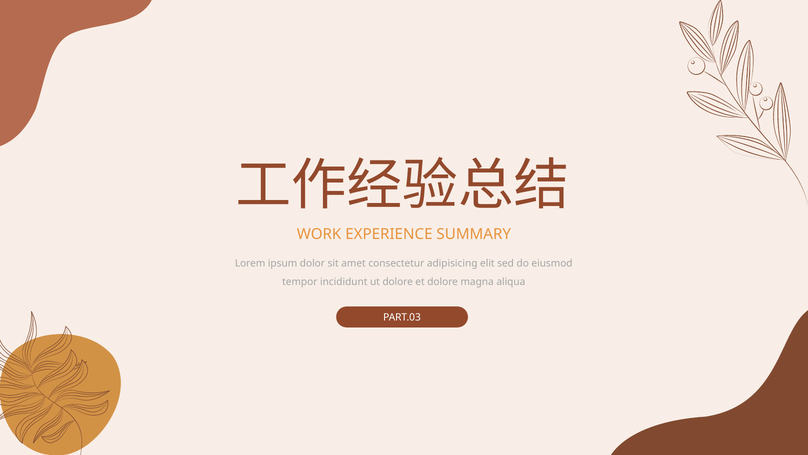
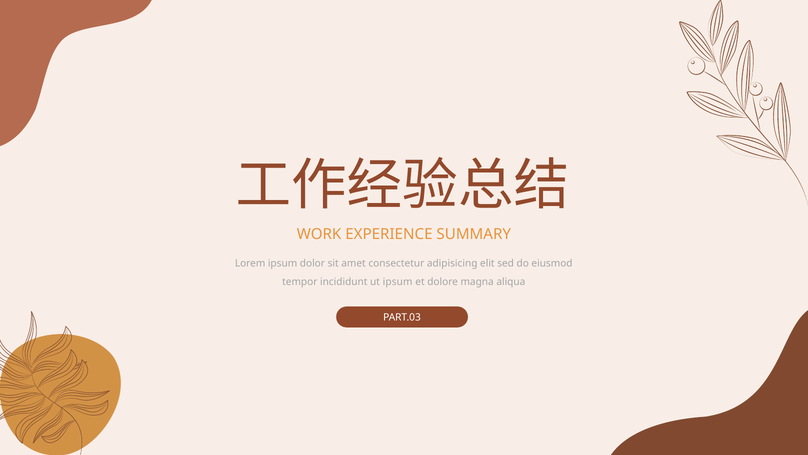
ut dolore: dolore -> ipsum
